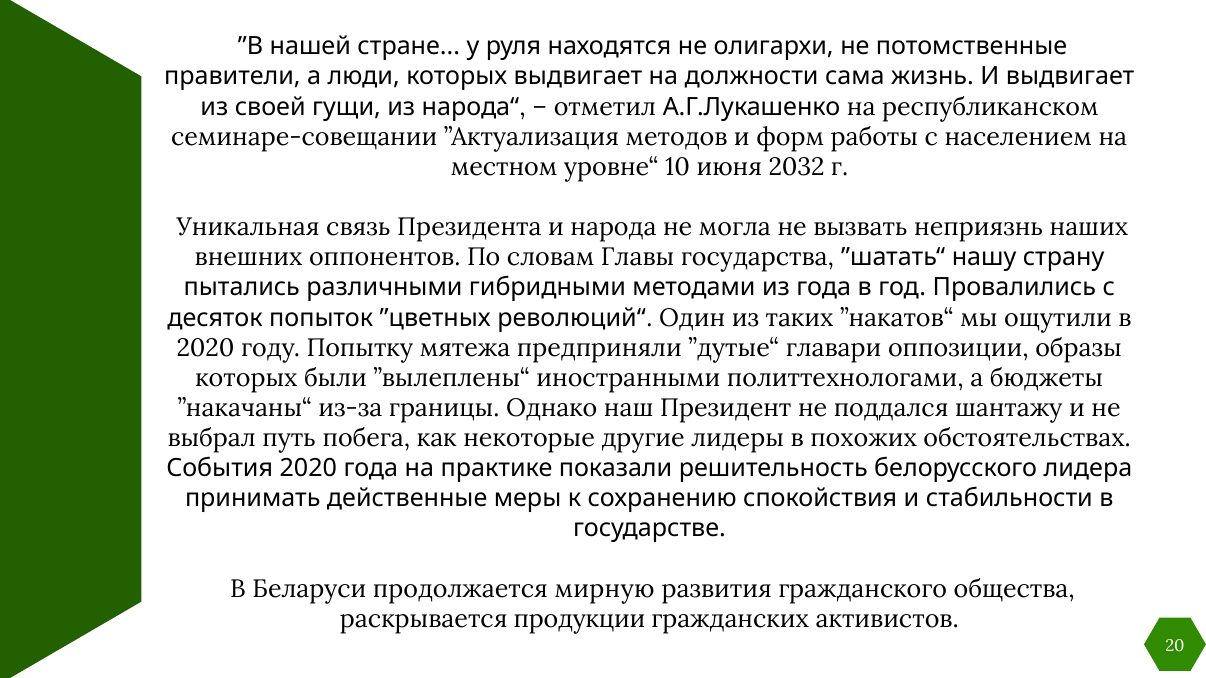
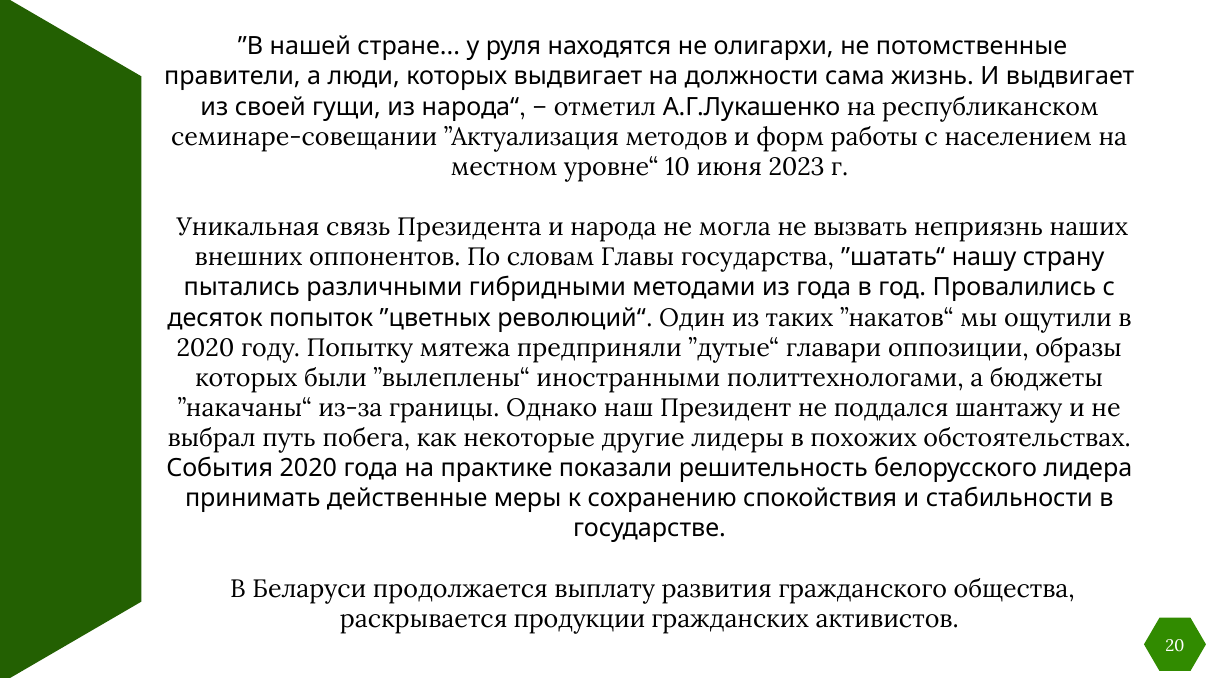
2032: 2032 -> 2023
мирную: мирную -> выплату
